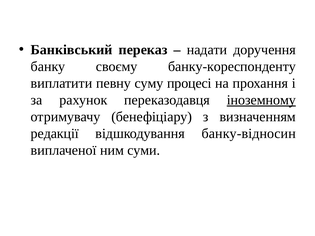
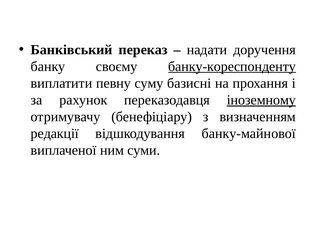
банку-кореспонденту underline: none -> present
процесі: процесі -> базисні
банку-відносин: банку-відносин -> банку-майнової
